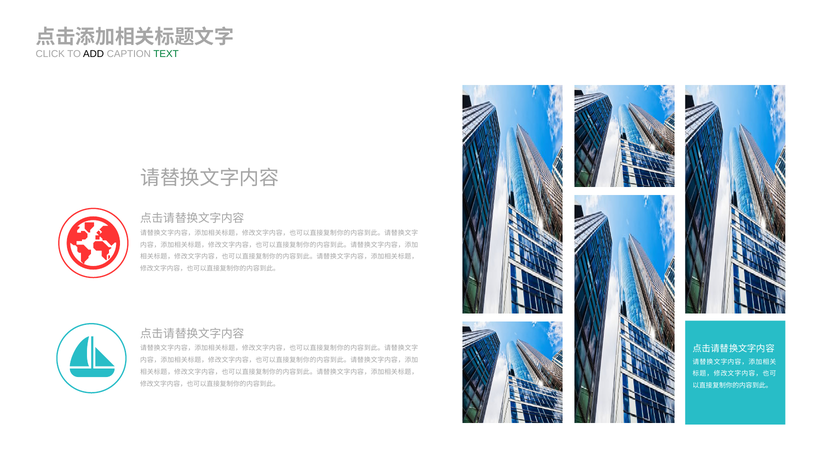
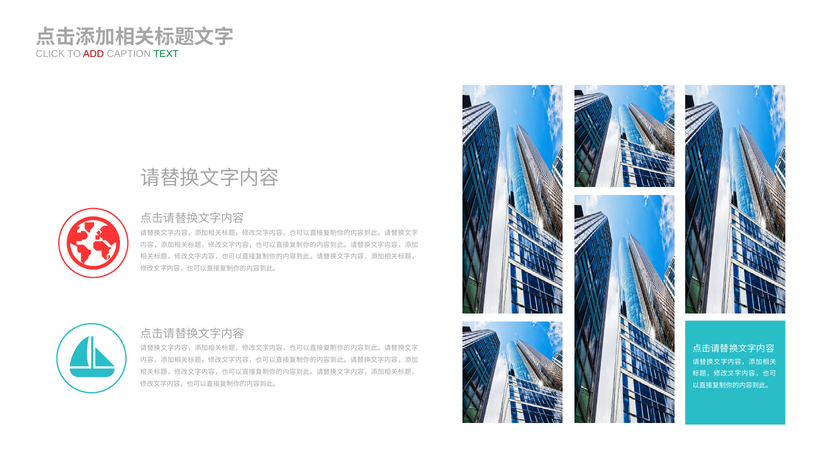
ADD colour: black -> red
